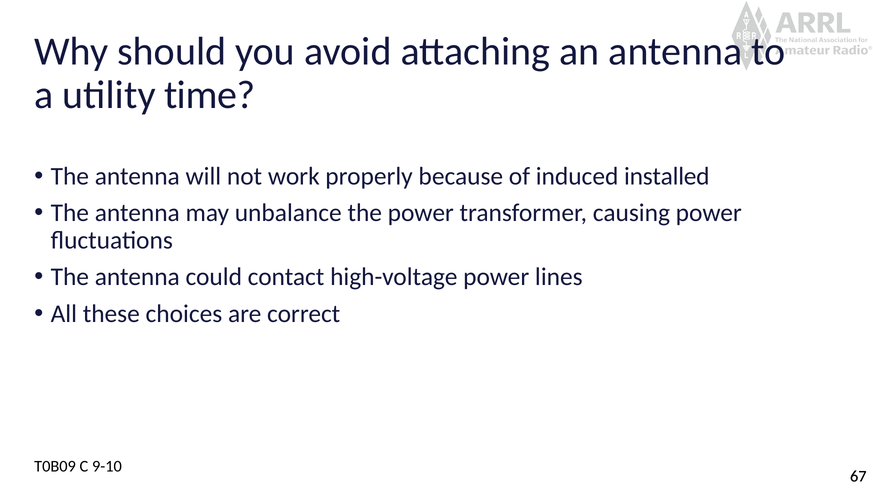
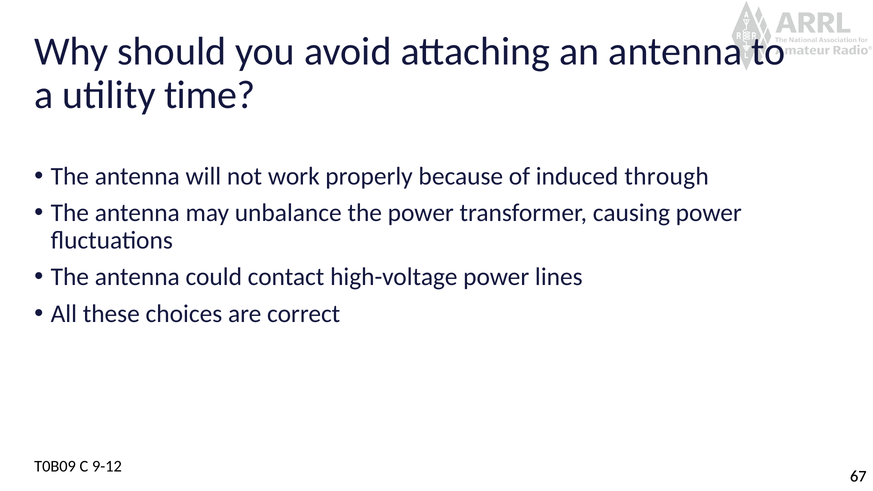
installed: installed -> through
9-10: 9-10 -> 9-12
